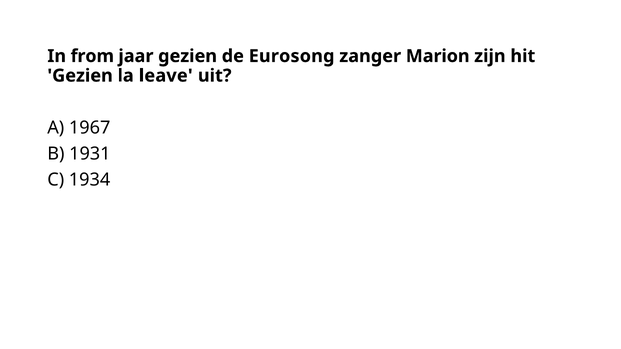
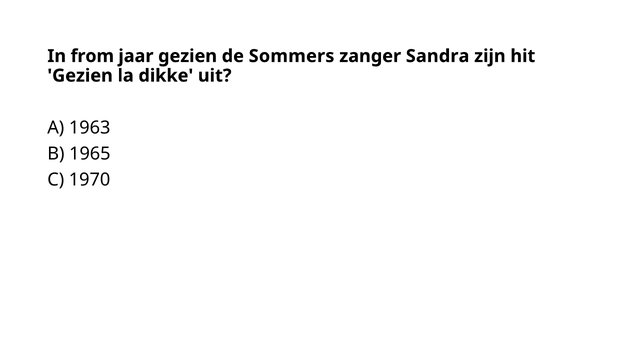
Eurosong: Eurosong -> Sommers
Marion: Marion -> Sandra
leave: leave -> dikke
1967: 1967 -> 1963
1931: 1931 -> 1965
1934: 1934 -> 1970
